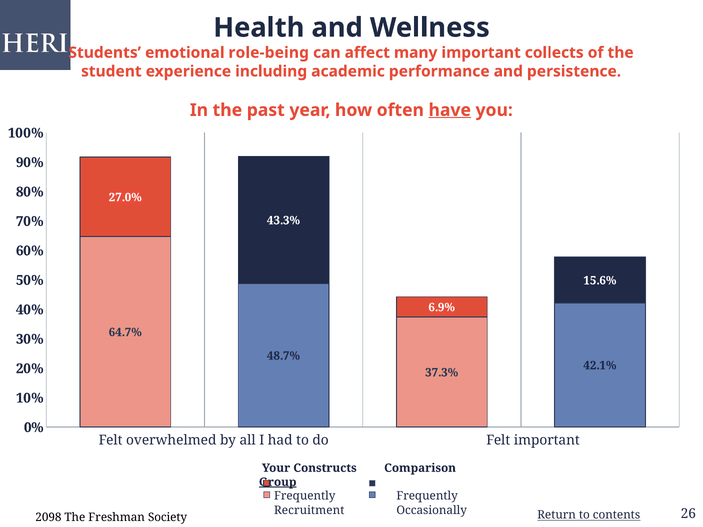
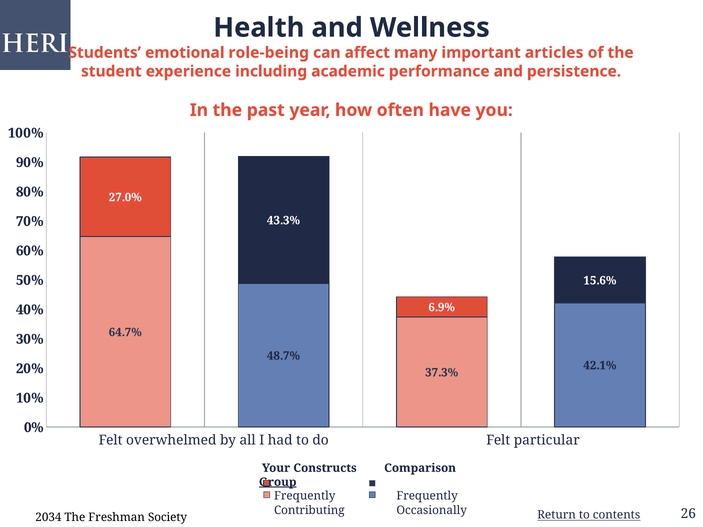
collects: collects -> articles
have underline: present -> none
Felt important: important -> particular
Recruitment: Recruitment -> Contributing
2098: 2098 -> 2034
